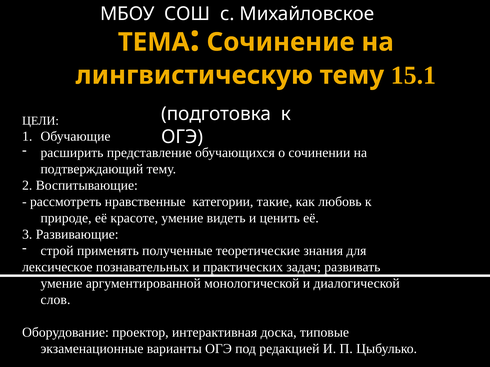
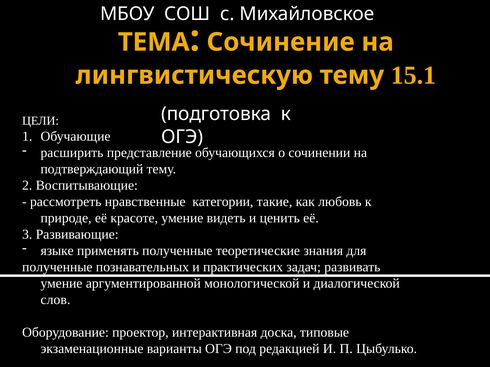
строй: строй -> языке
лексическое at (57, 267): лексическое -> полученные
